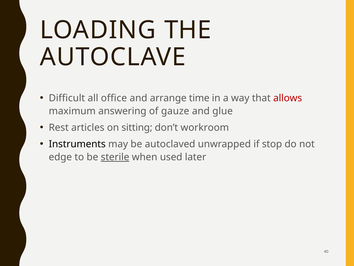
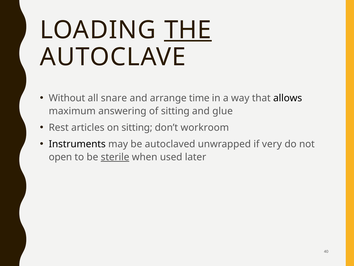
THE underline: none -> present
Difficult: Difficult -> Without
office: office -> snare
allows colour: red -> black
of gauze: gauze -> sitting
stop: stop -> very
edge: edge -> open
